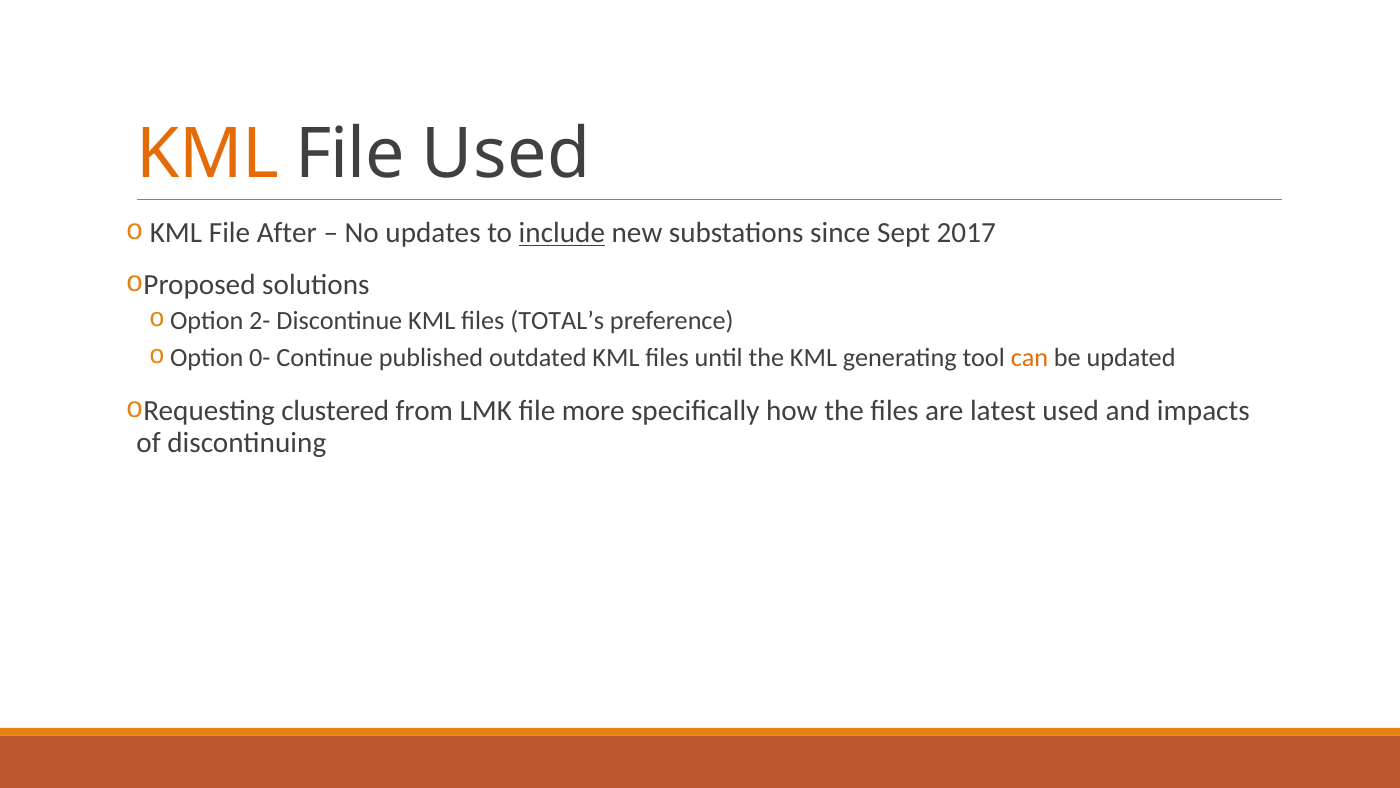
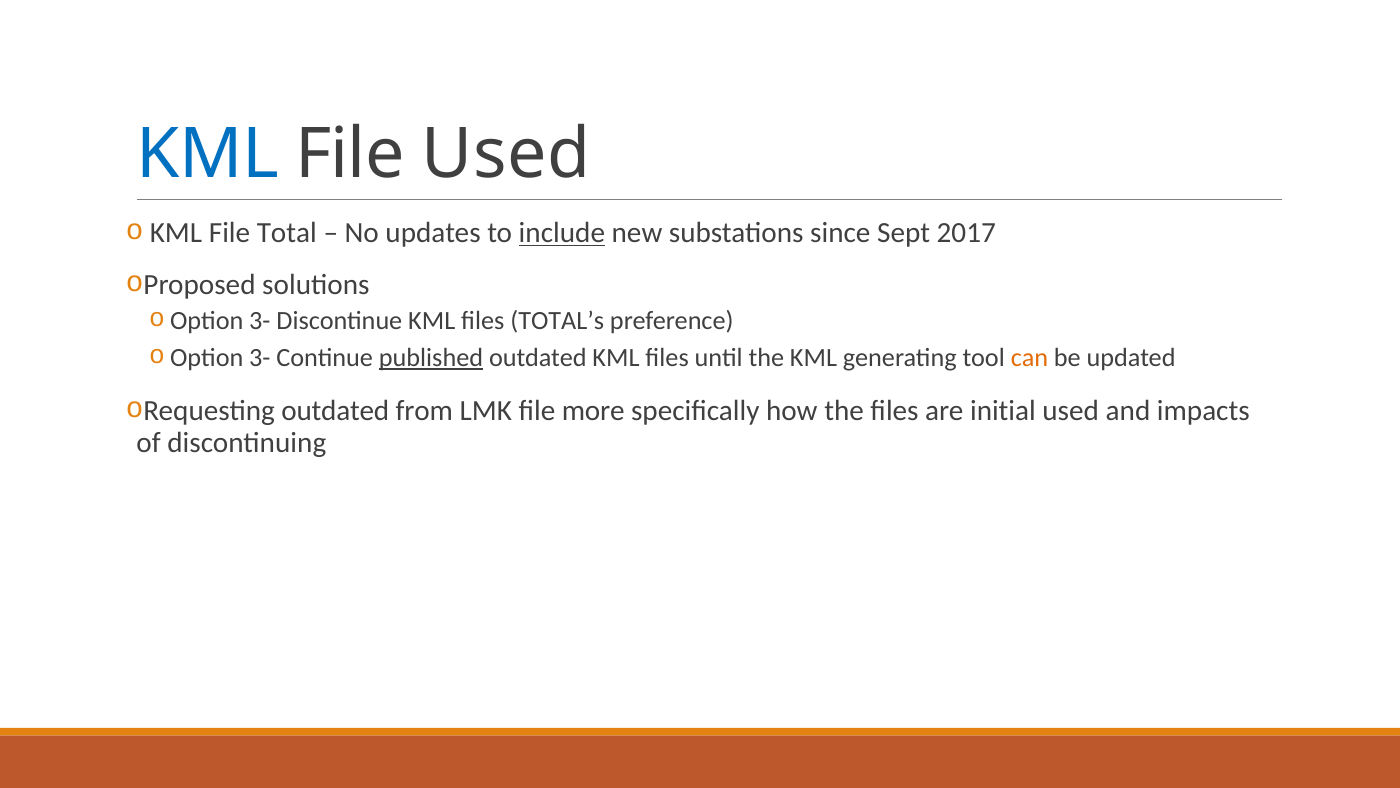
KML at (208, 154) colour: orange -> blue
After: After -> Total
2- at (260, 321): 2- -> 3-
0- at (260, 358): 0- -> 3-
published underline: none -> present
clustered at (335, 411): clustered -> outdated
latest: latest -> initial
